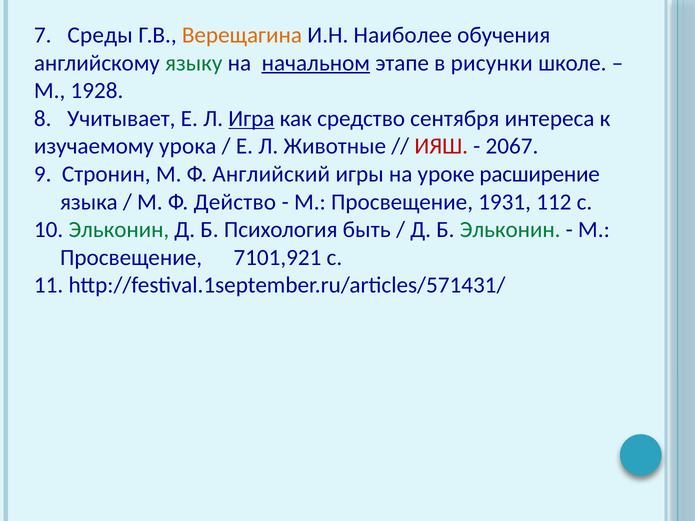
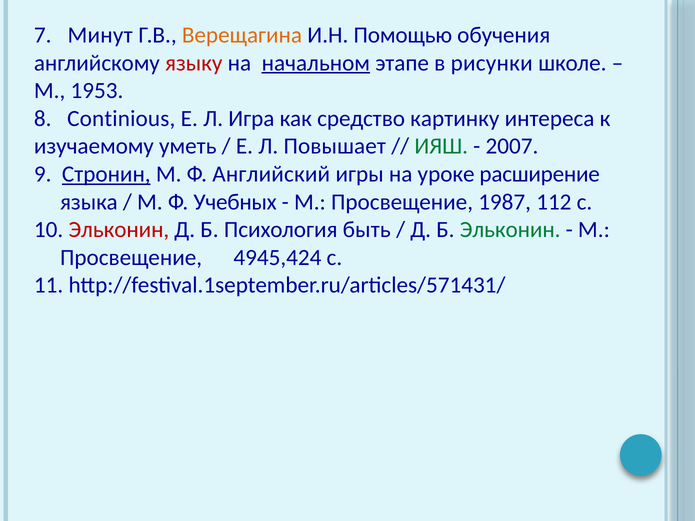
Среды: Среды -> Минут
Наиболее: Наиболее -> Помощью
языку colour: green -> red
1928: 1928 -> 1953
Учитывает: Учитывает -> Continious
Игра underline: present -> none
сентября: сентября -> картинку
урока: урока -> уметь
Животные: Животные -> Повышает
ИЯШ colour: red -> green
2067: 2067 -> 2007
Стронин underline: none -> present
Действо: Действо -> Учебных
1931: 1931 -> 1987
Эльконин at (119, 230) colour: green -> red
7101,921: 7101,921 -> 4945,424
